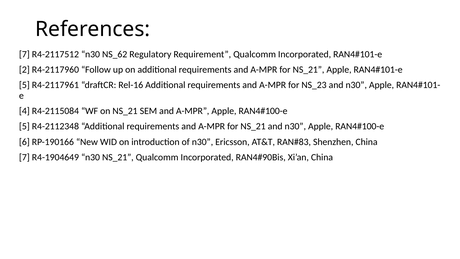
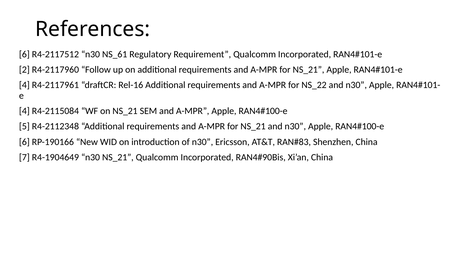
7 at (24, 54): 7 -> 6
NS_62: NS_62 -> NS_61
5 at (24, 85): 5 -> 4
NS_23: NS_23 -> NS_22
